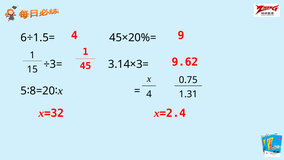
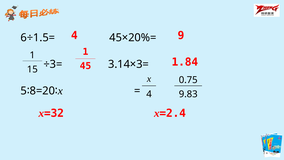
9.62: 9.62 -> 1.84
1.31: 1.31 -> 9.83
